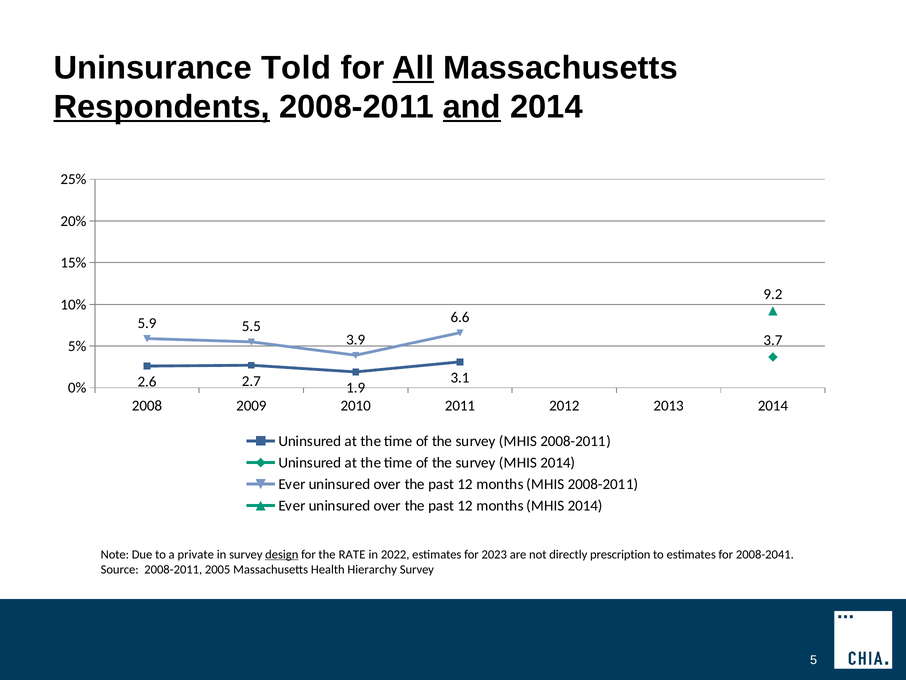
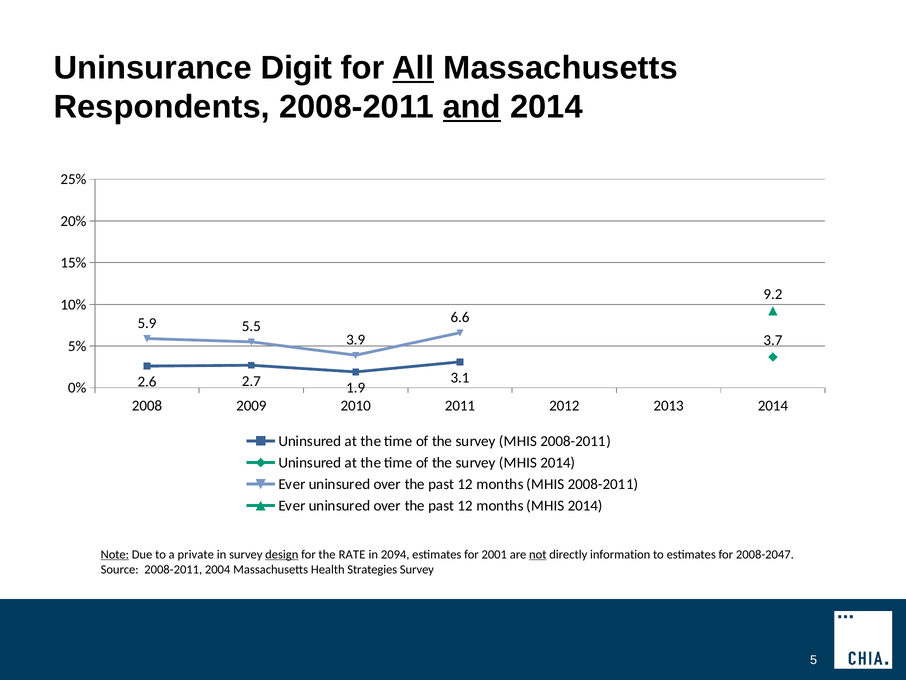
Told: Told -> Digit
Respondents underline: present -> none
Note underline: none -> present
2022: 2022 -> 2094
2023: 2023 -> 2001
not underline: none -> present
prescription: prescription -> information
2008-2041: 2008-2041 -> 2008-2047
2005: 2005 -> 2004
Hierarchy: Hierarchy -> Strategies
